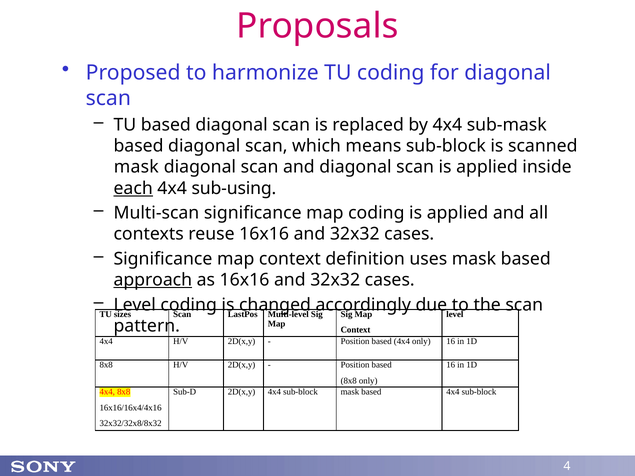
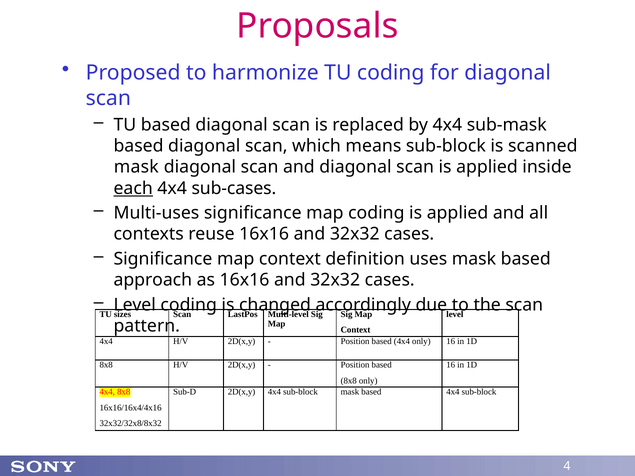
sub-using: sub-using -> sub-cases
Multi-scan: Multi-scan -> Multi-uses
approach underline: present -> none
